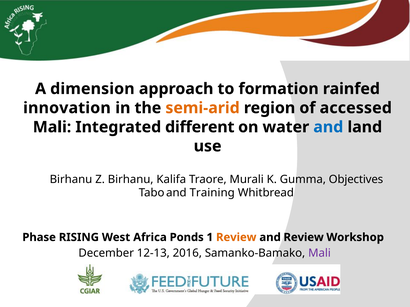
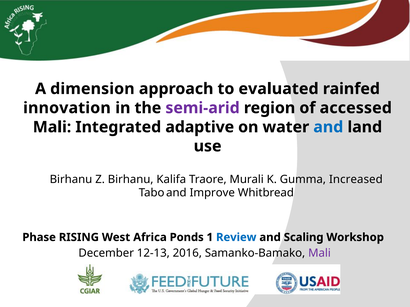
formation: formation -> evaluated
semi-arid colour: orange -> purple
different: different -> adaptive
Objectives: Objectives -> Increased
Training: Training -> Improve
Review at (236, 238) colour: orange -> blue
and Review: Review -> Scaling
